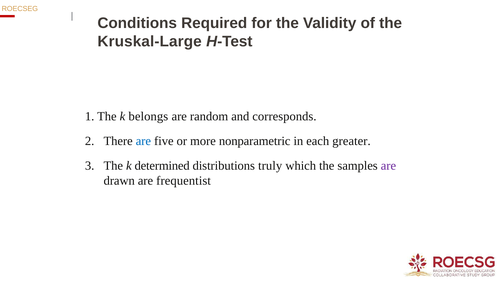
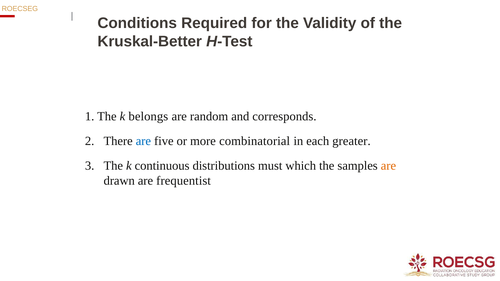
Kruskal-Large: Kruskal-Large -> Kruskal-Better
nonparametric: nonparametric -> combinatorial
determined: determined -> continuous
truly: truly -> must
are at (388, 166) colour: purple -> orange
